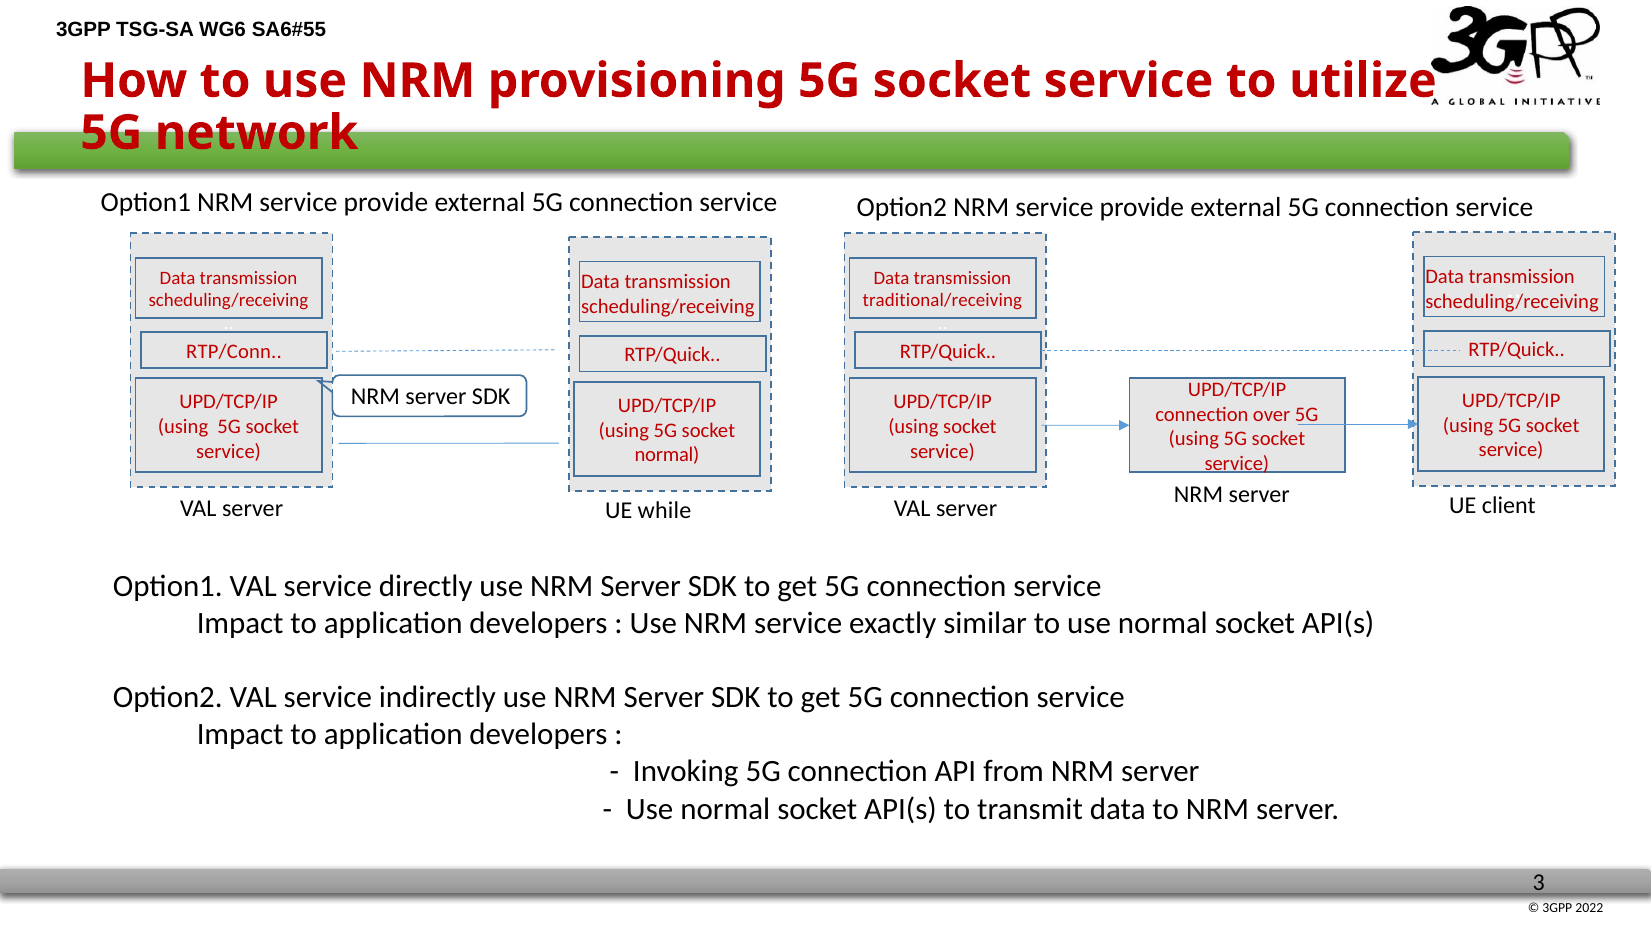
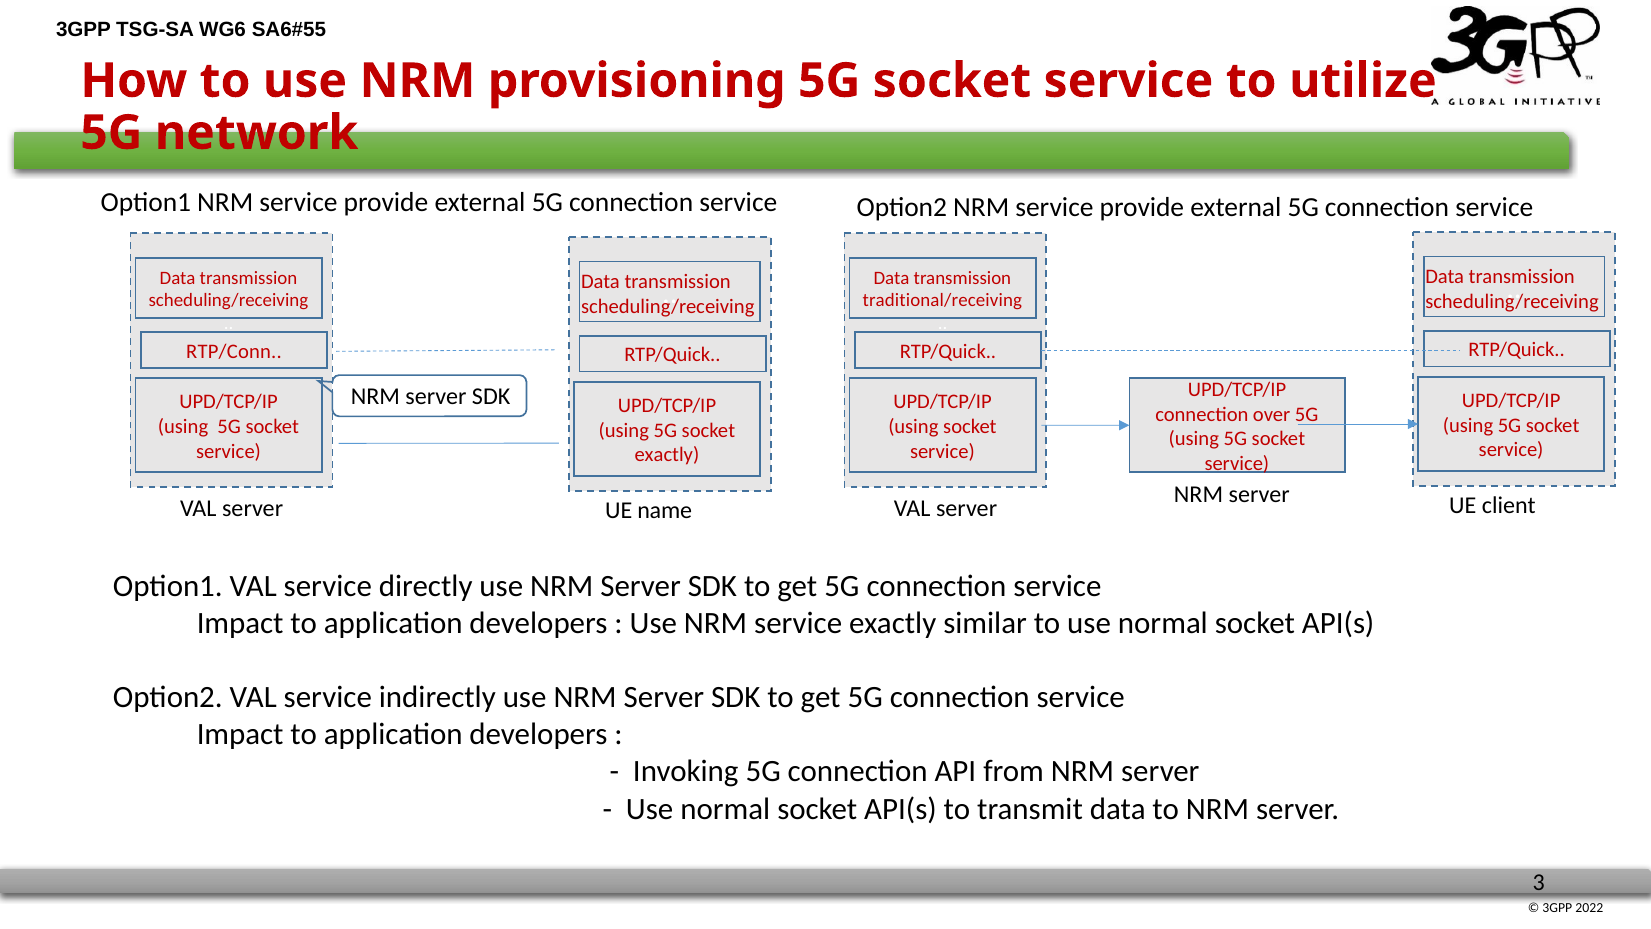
normal at (667, 455): normal -> exactly
while: while -> name
